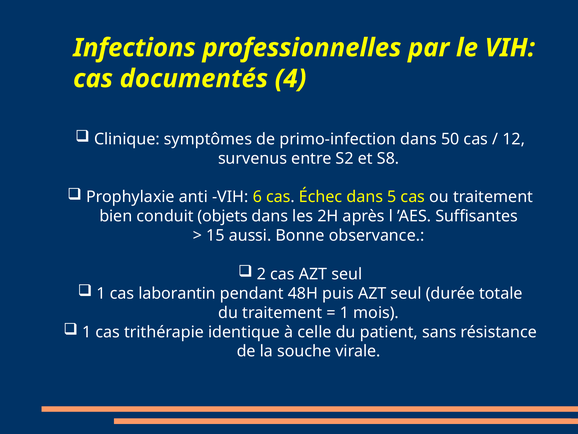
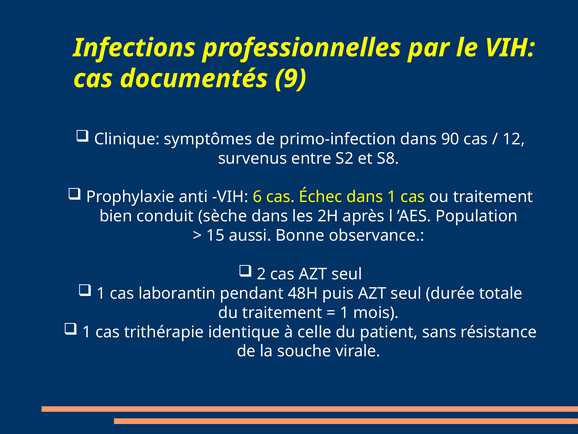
4: 4 -> 9
50: 50 -> 90
dans 5: 5 -> 1
objets: objets -> sèche
Suffisantes: Suffisantes -> Population
